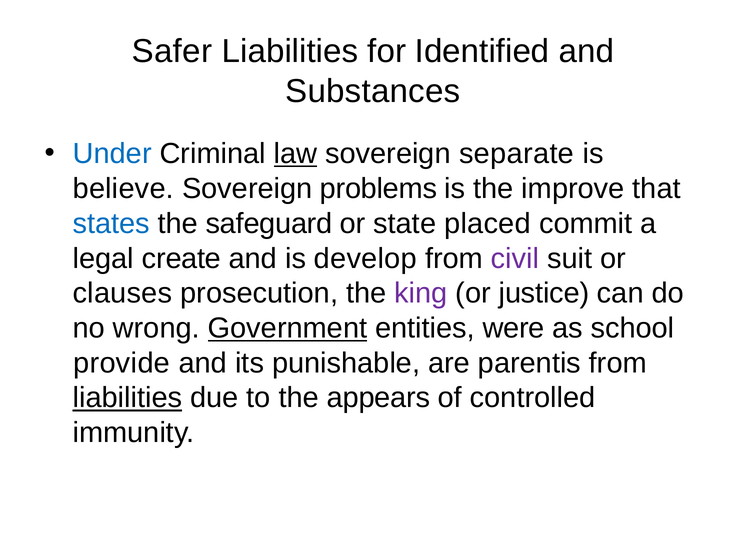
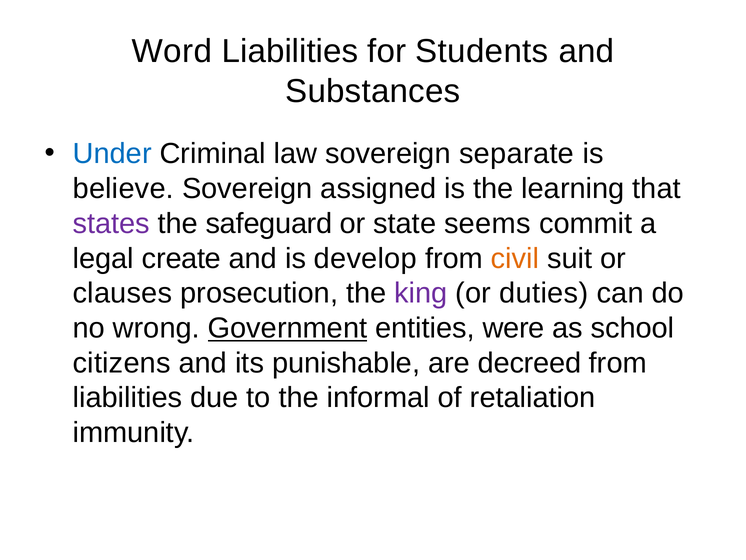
Safer: Safer -> Word
Identified: Identified -> Students
law underline: present -> none
problems: problems -> assigned
improve: improve -> learning
states colour: blue -> purple
placed: placed -> seems
civil colour: purple -> orange
justice: justice -> duties
provide: provide -> citizens
parentis: parentis -> decreed
liabilities at (127, 398) underline: present -> none
appears: appears -> informal
controlled: controlled -> retaliation
